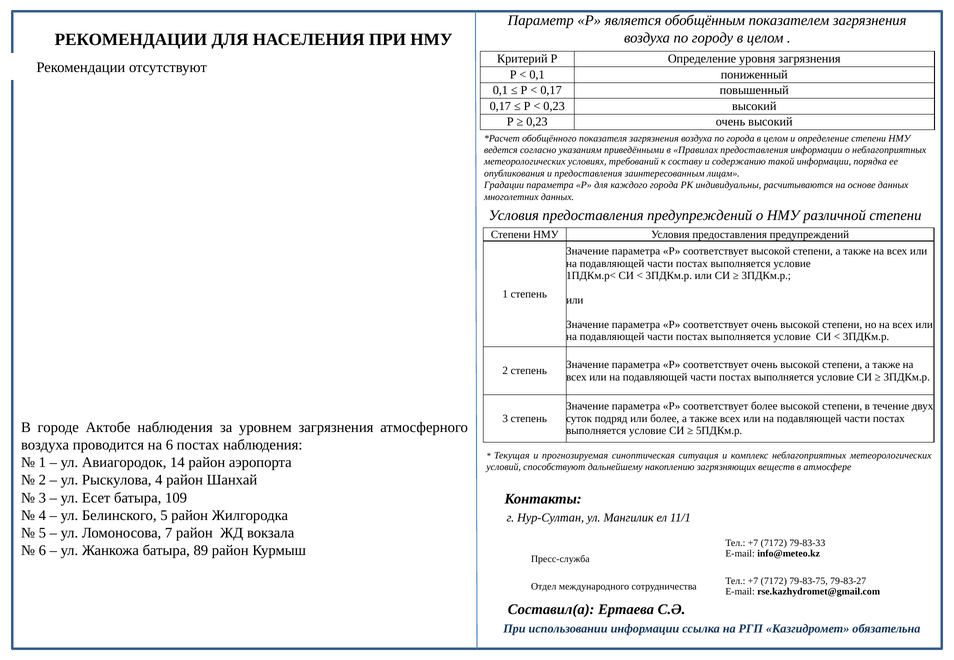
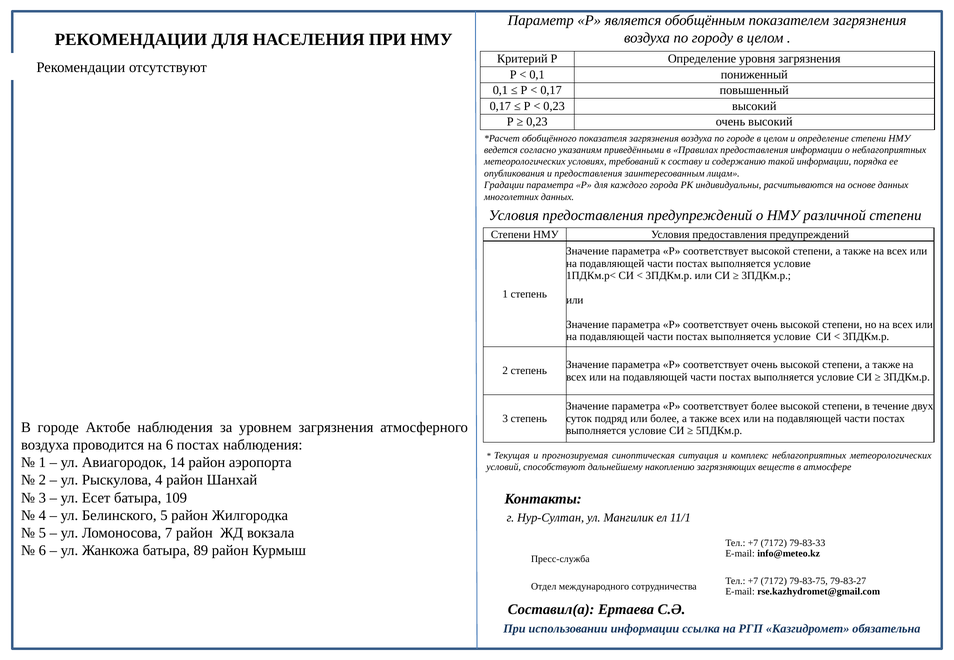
по города: города -> городе
